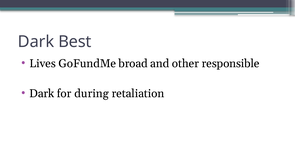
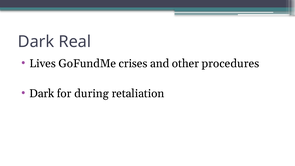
Best: Best -> Real
broad: broad -> crises
responsible: responsible -> procedures
